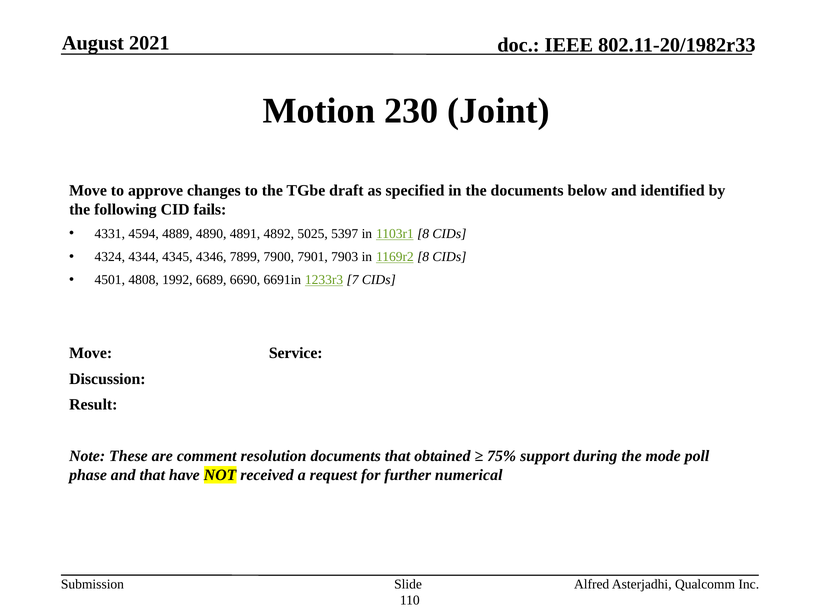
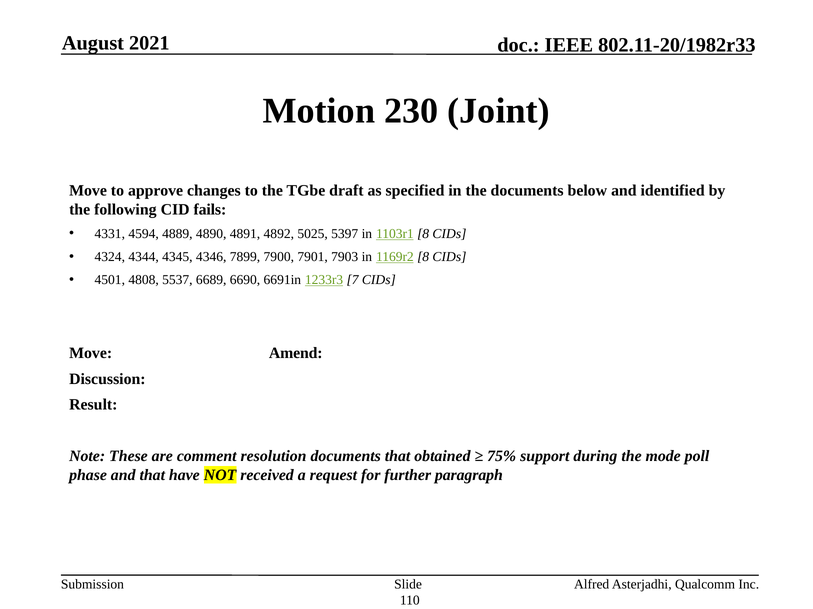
1992: 1992 -> 5537
Service: Service -> Amend
numerical: numerical -> paragraph
